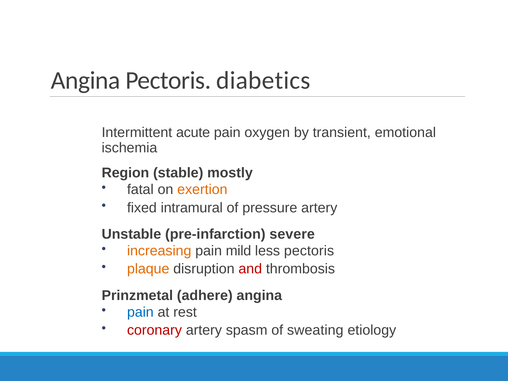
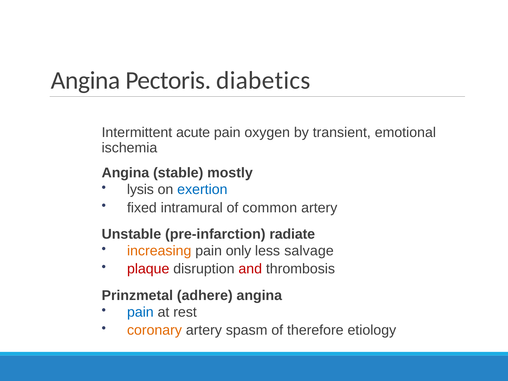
Region at (125, 173): Region -> Angina
fatal: fatal -> lysis
exertion colour: orange -> blue
pressure: pressure -> common
severe: severe -> radiate
mild: mild -> only
less pectoris: pectoris -> salvage
plaque colour: orange -> red
coronary colour: red -> orange
sweating: sweating -> therefore
